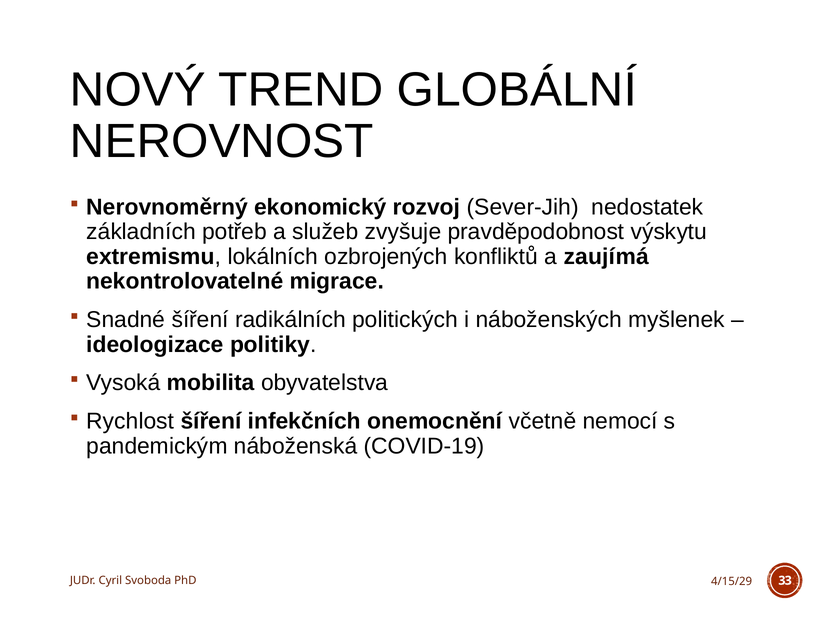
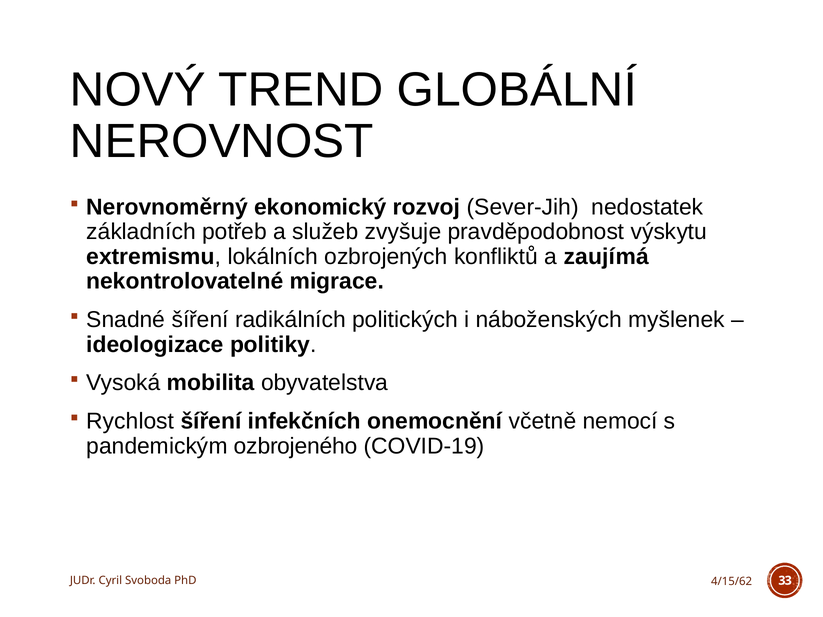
náboženská: náboženská -> ozbrojeného
4/15/29: 4/15/29 -> 4/15/62
